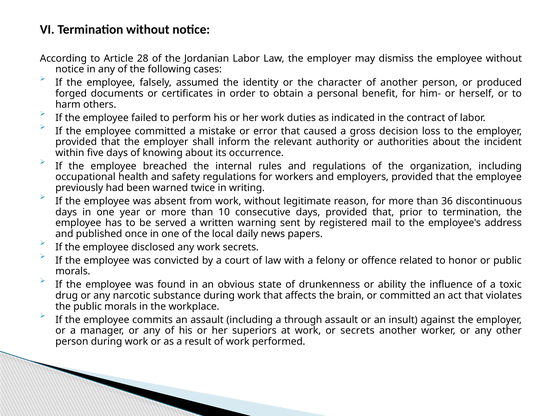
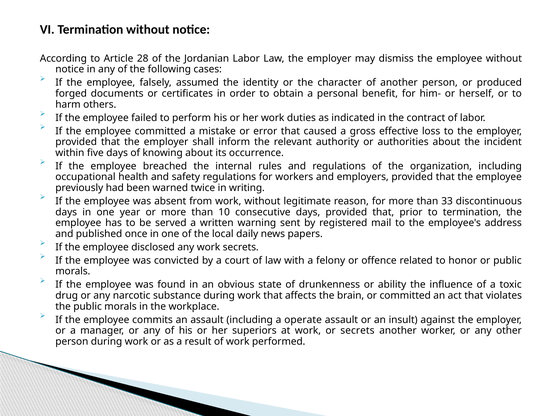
decision: decision -> effective
36: 36 -> 33
through: through -> operate
